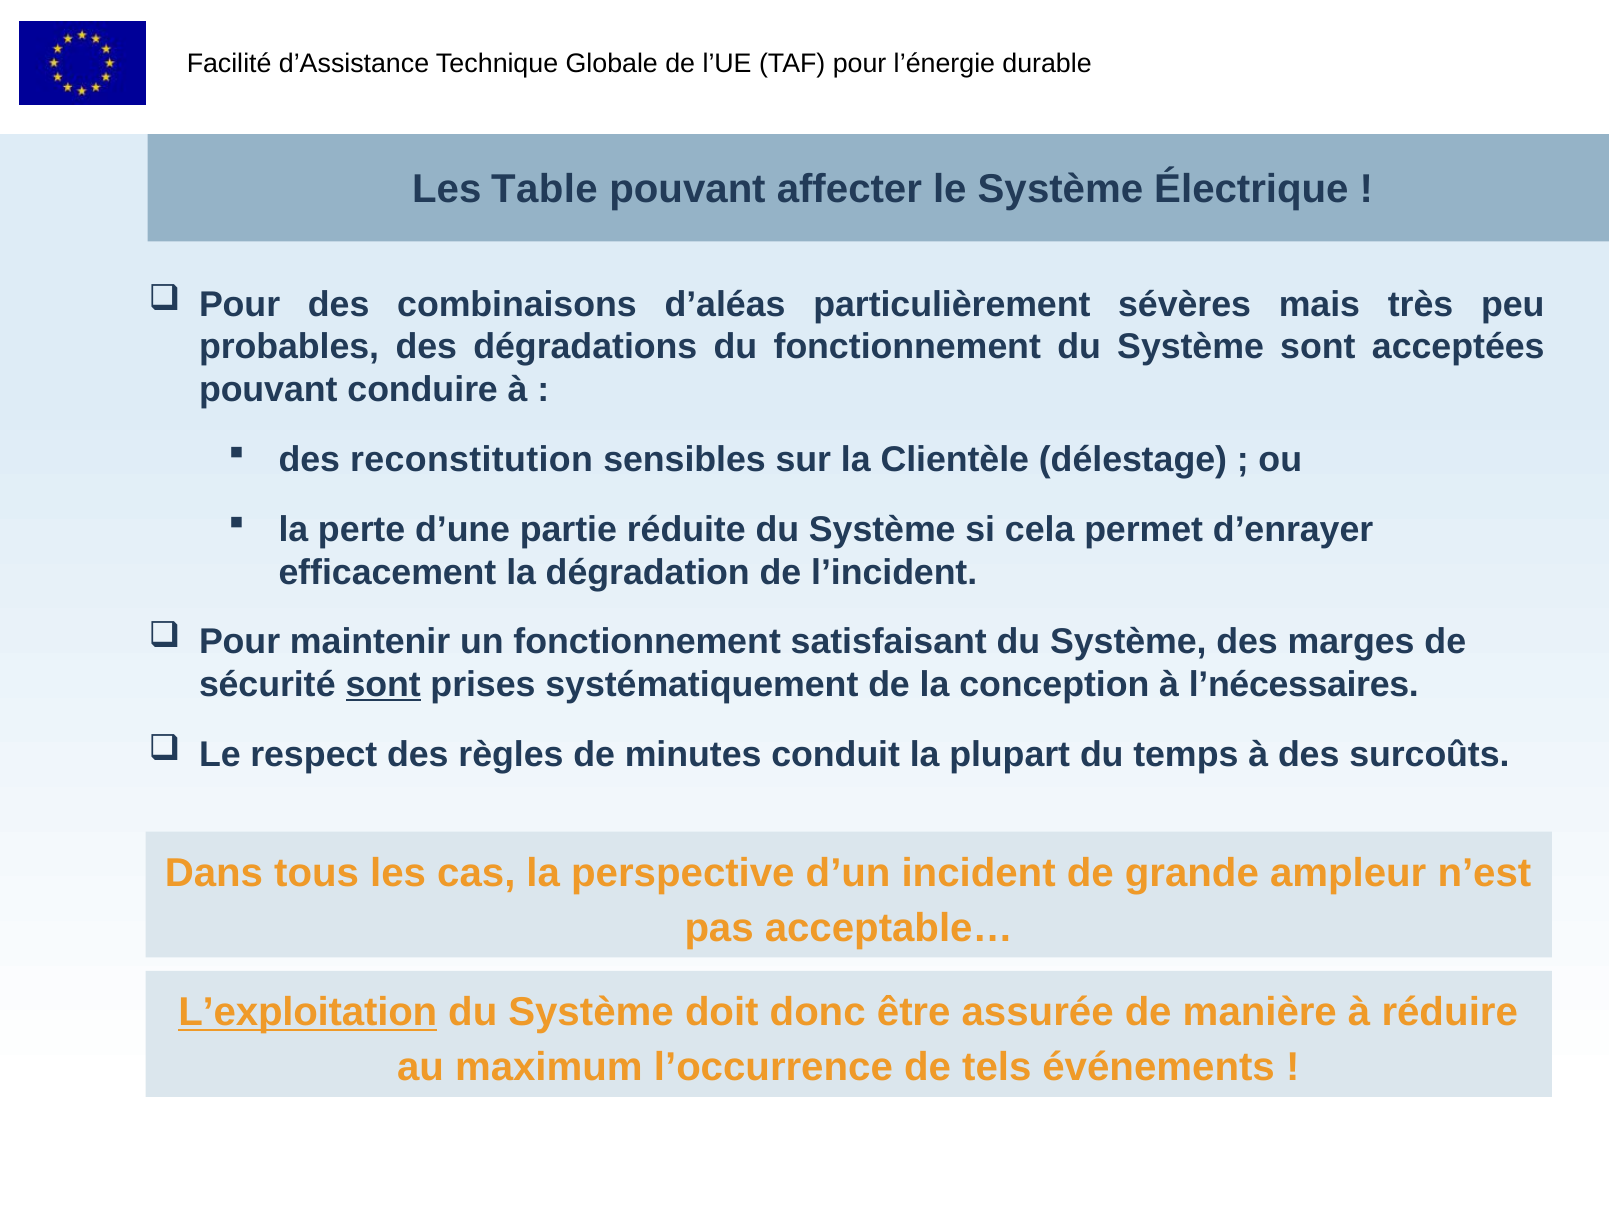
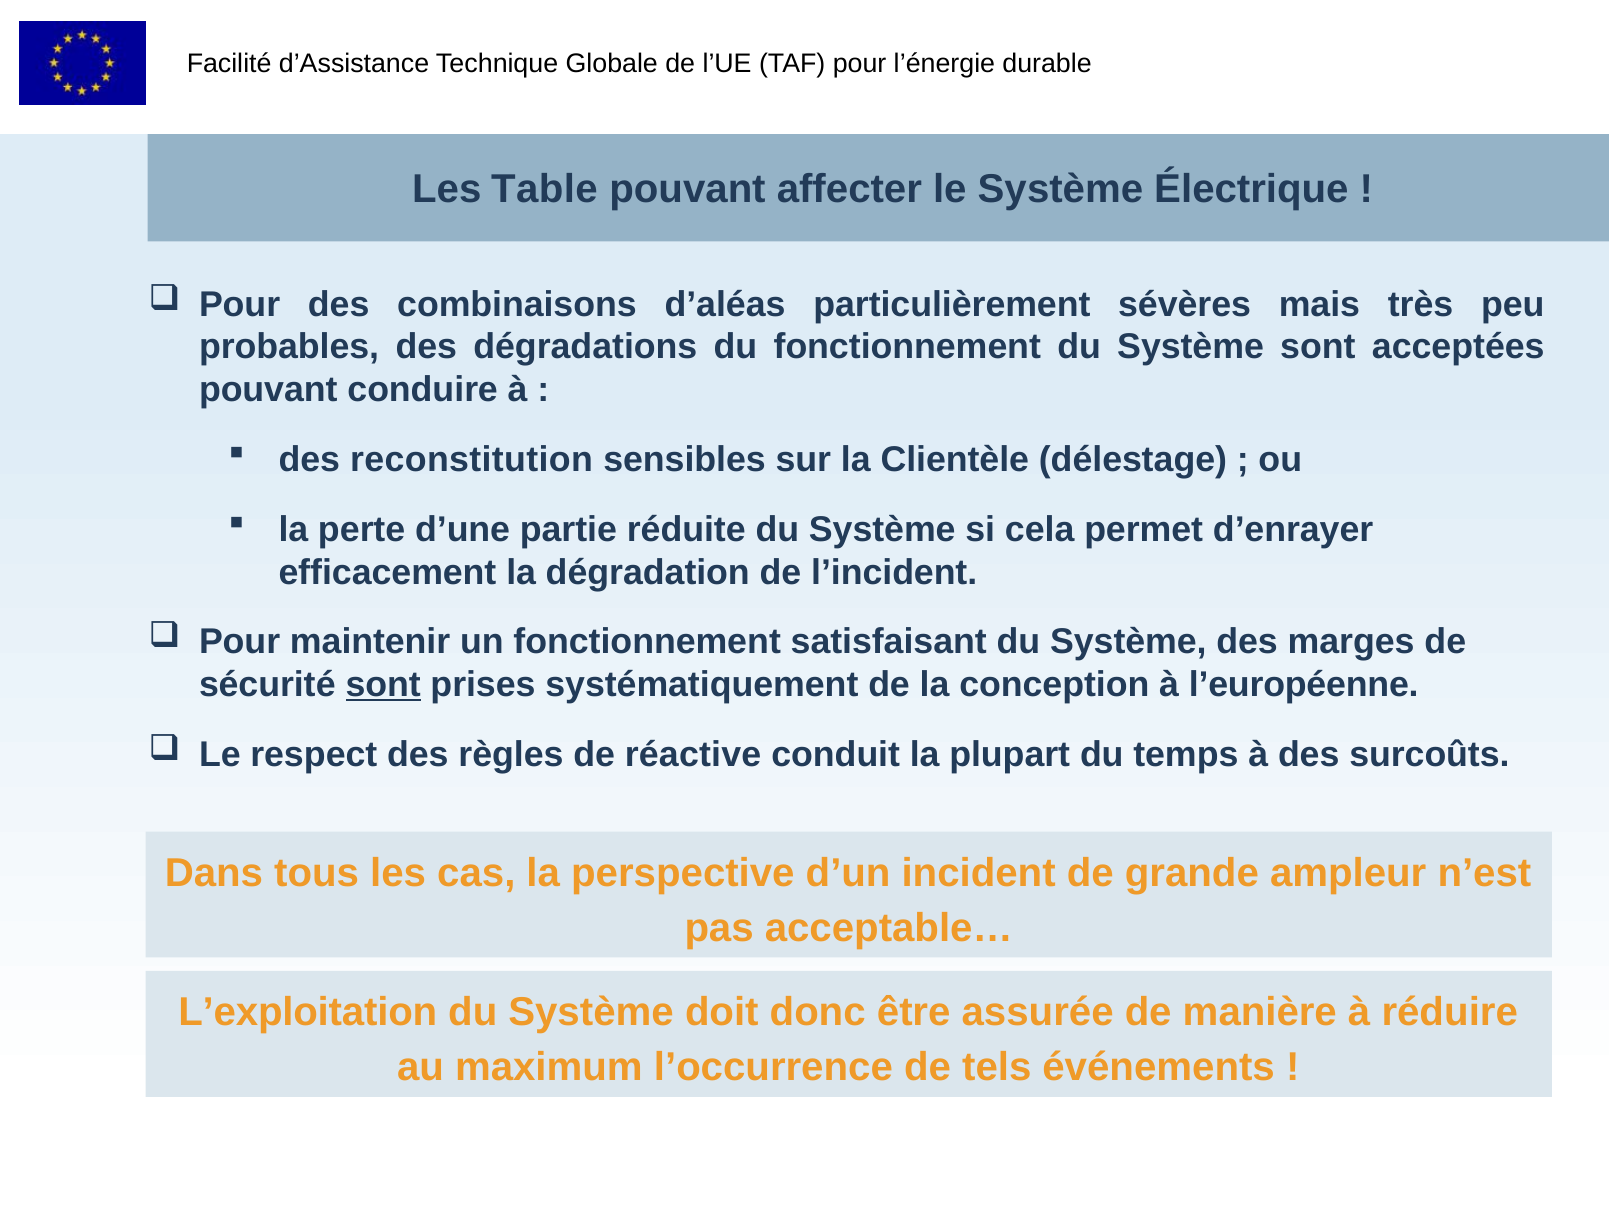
l’nécessaires: l’nécessaires -> l’européenne
minutes: minutes -> réactive
L’exploitation underline: present -> none
